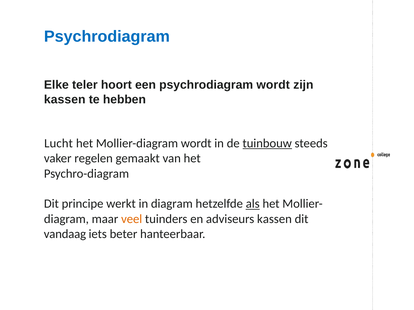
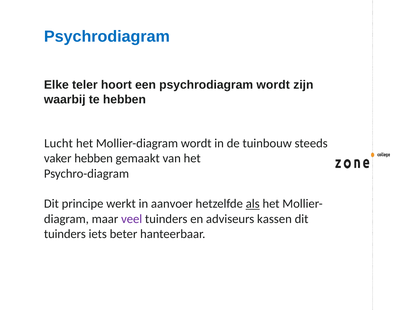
kassen at (65, 100): kassen -> waarbij
tuinbouw underline: present -> none
vaker regelen: regelen -> hebben
in diagram: diagram -> aanvoer
veel colour: orange -> purple
vandaag at (65, 234): vandaag -> tuinders
